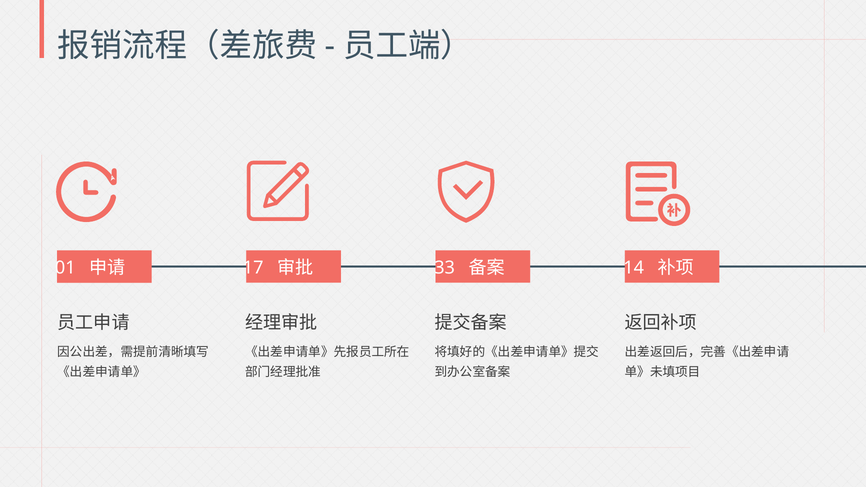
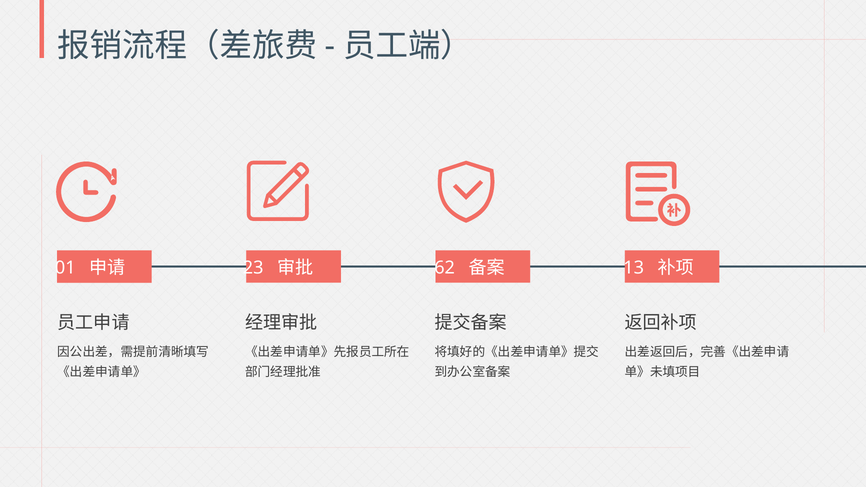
17: 17 -> 23
33: 33 -> 62
14: 14 -> 13
